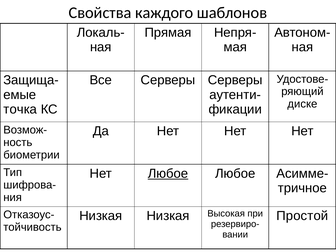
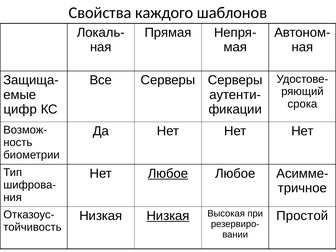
диске: диске -> срока
точка: точка -> цифр
Низкая at (168, 216) underline: none -> present
